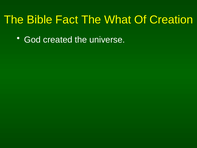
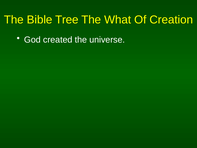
Fact: Fact -> Tree
